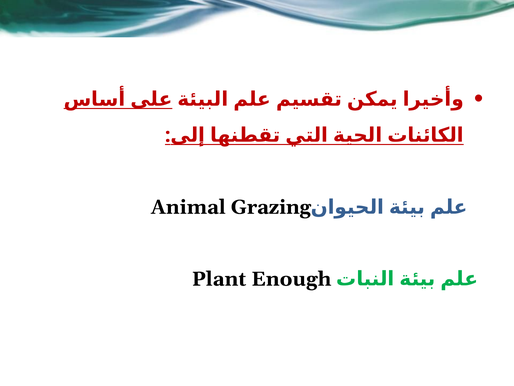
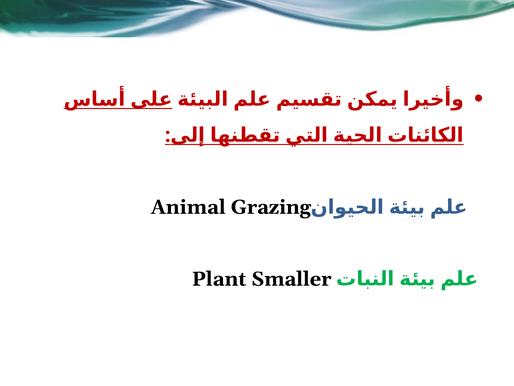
Enough: Enough -> Smaller
